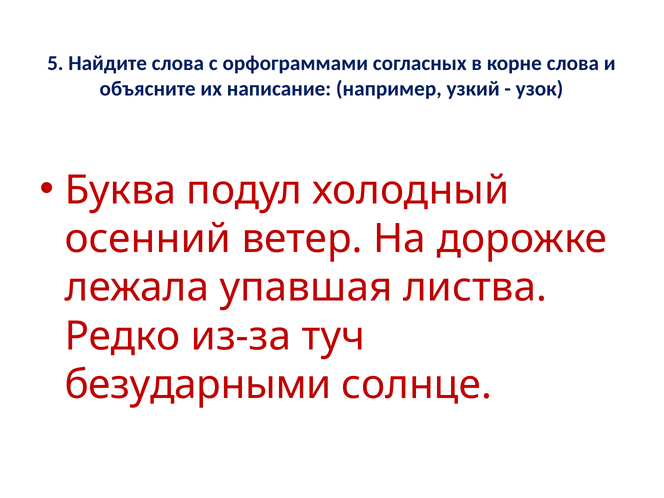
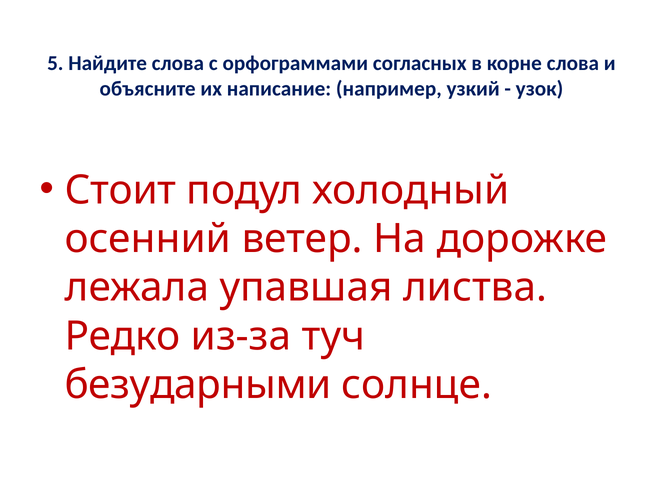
Буква: Буква -> Стоит
